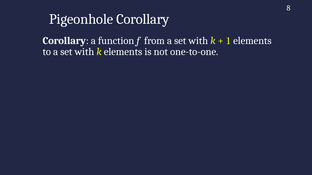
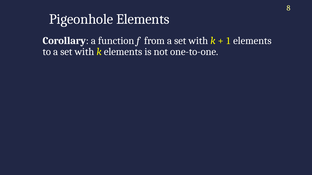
Pigeonhole Corollary: Corollary -> Elements
